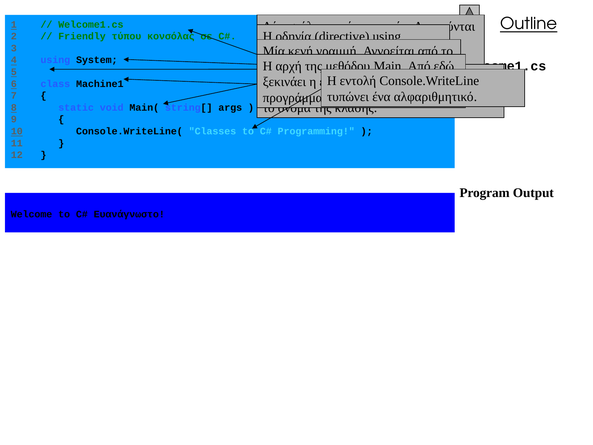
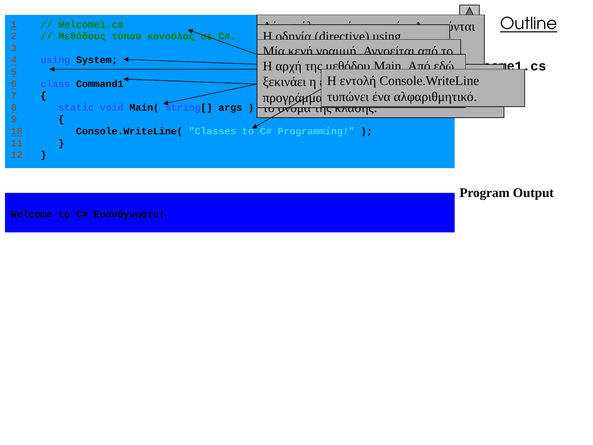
Friendly: Friendly -> Μεθόδους
Machine1: Machine1 -> Command1
